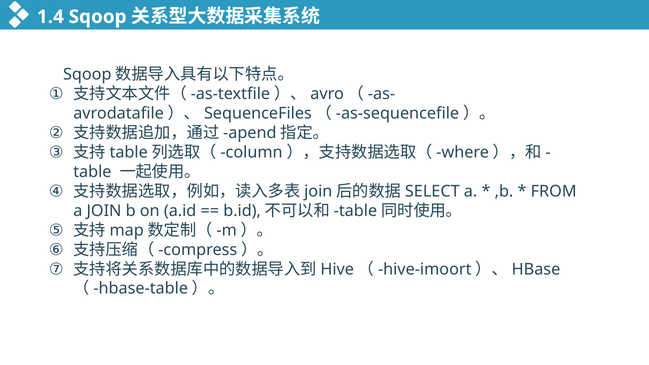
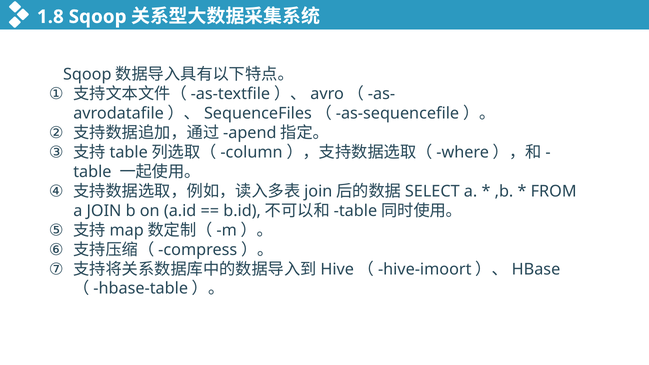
1.4: 1.4 -> 1.8
